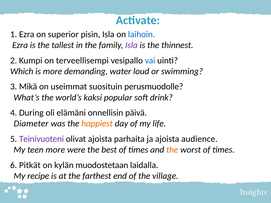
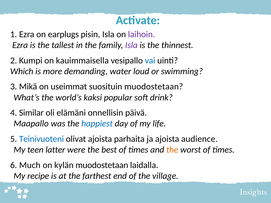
superior: superior -> earplugs
laihoin colour: blue -> purple
terveellisempi: terveellisempi -> kauimmaisella
suosituin perusmuodolle: perusmuodolle -> muodostetaan
During: During -> Similar
Diameter: Diameter -> Maapallo
happiest colour: orange -> blue
Teinivuoteni colour: purple -> blue
teen more: more -> latter
Pitkät: Pitkät -> Much
